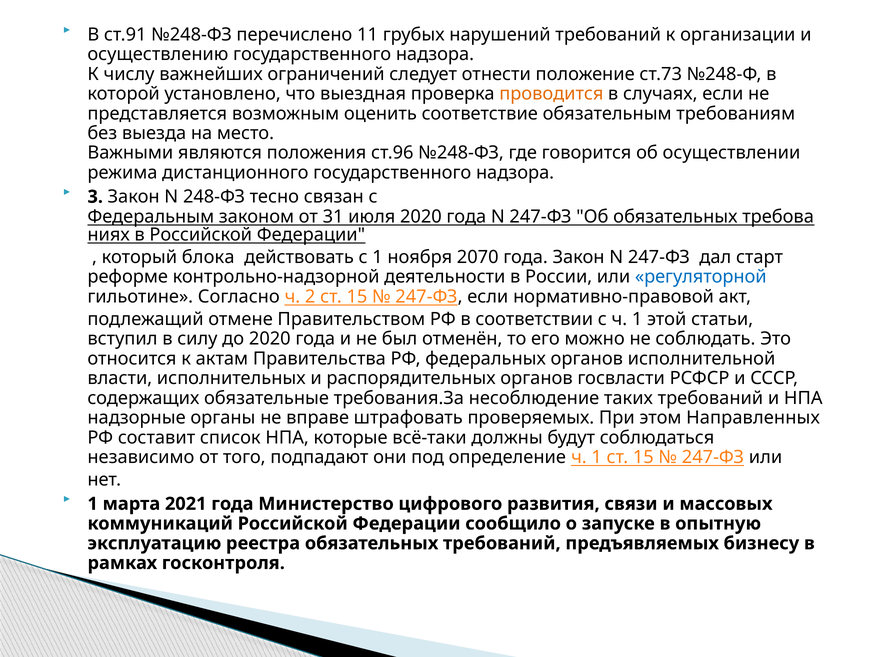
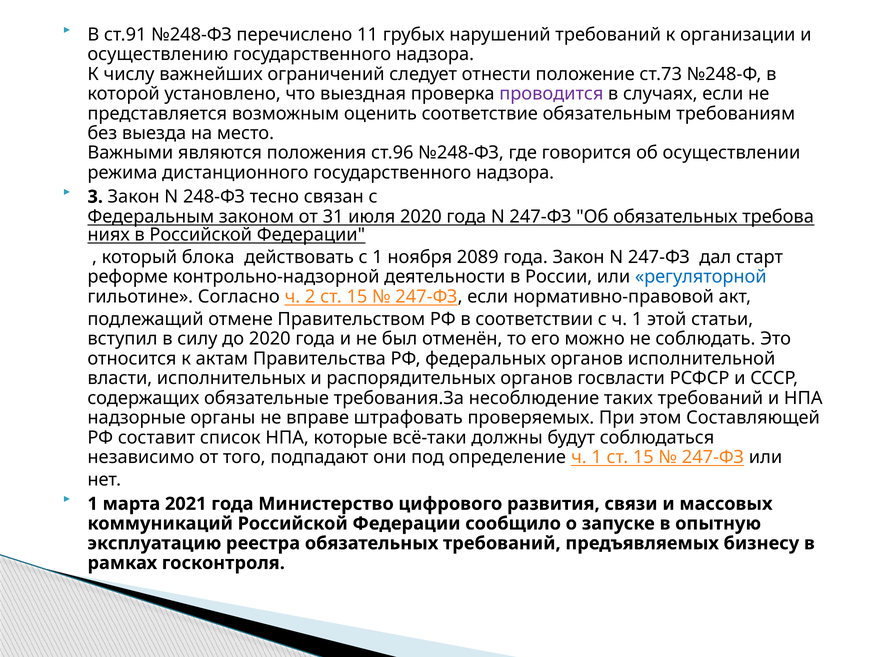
проводится colour: orange -> purple
2070: 2070 -> 2089
Направленных: Направленных -> Составляющей
